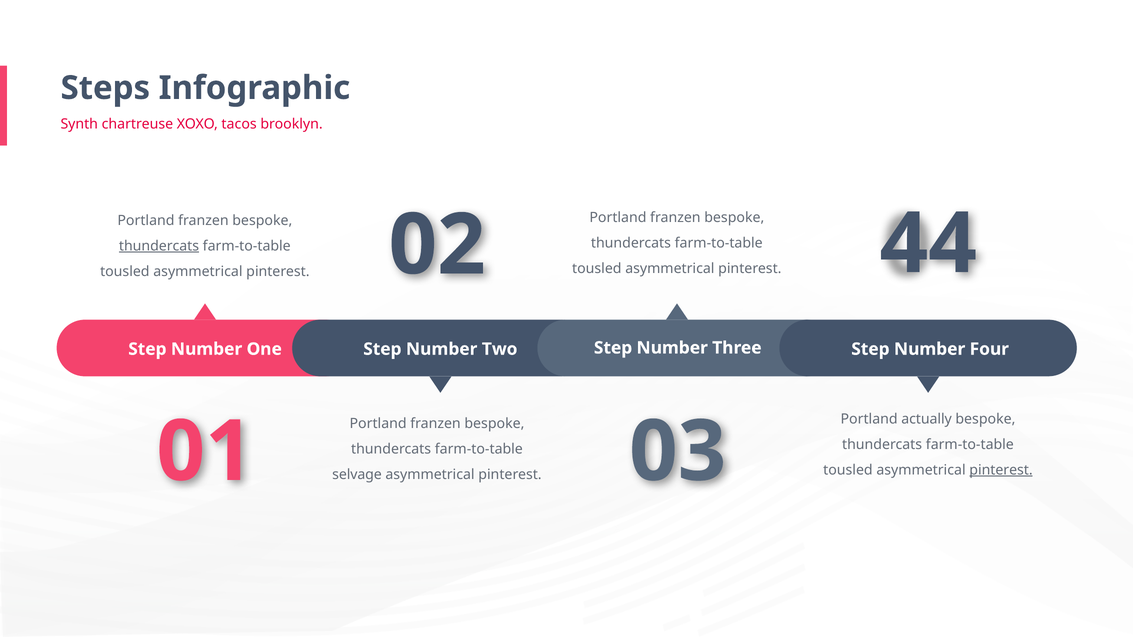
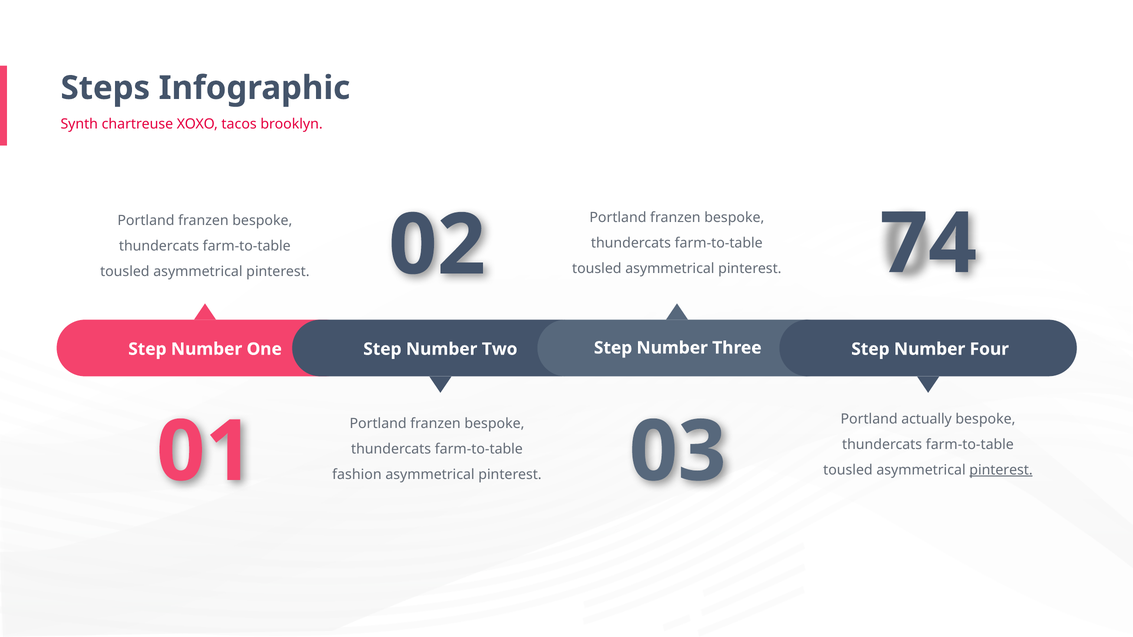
44: 44 -> 74
thundercats at (159, 246) underline: present -> none
selvage: selvage -> fashion
